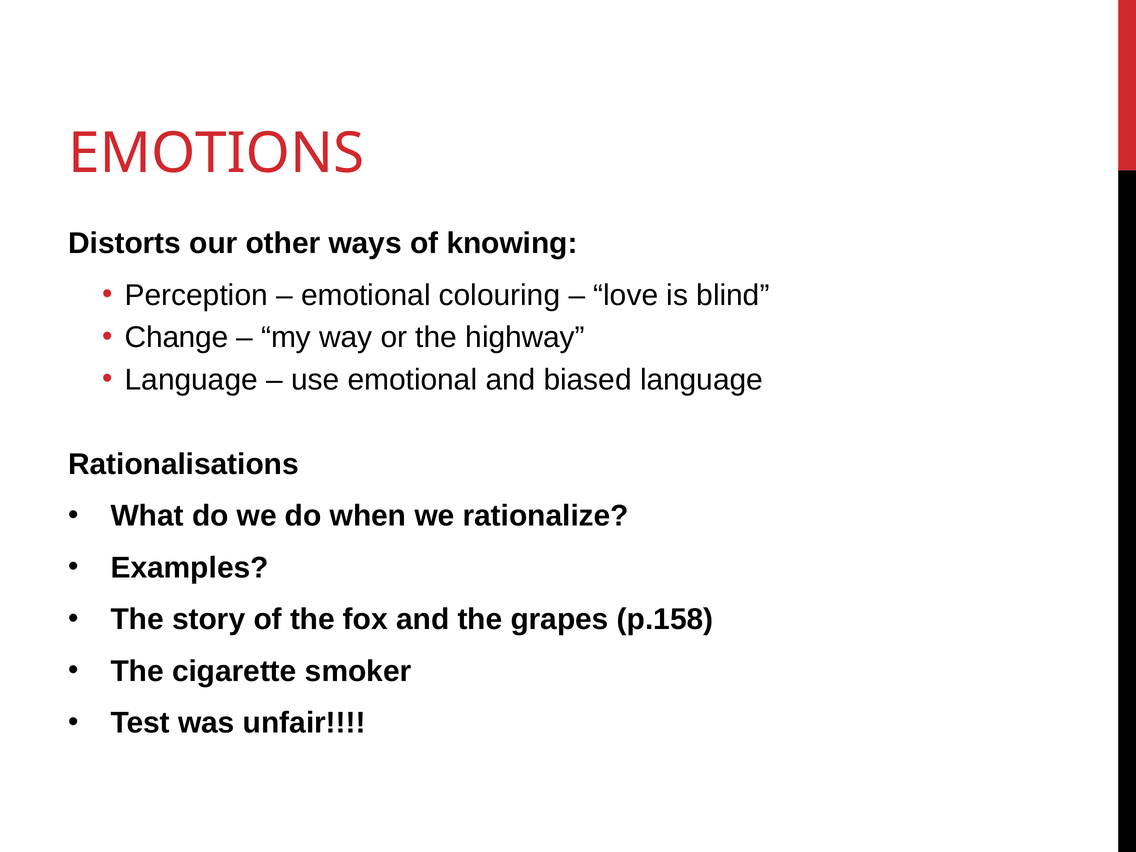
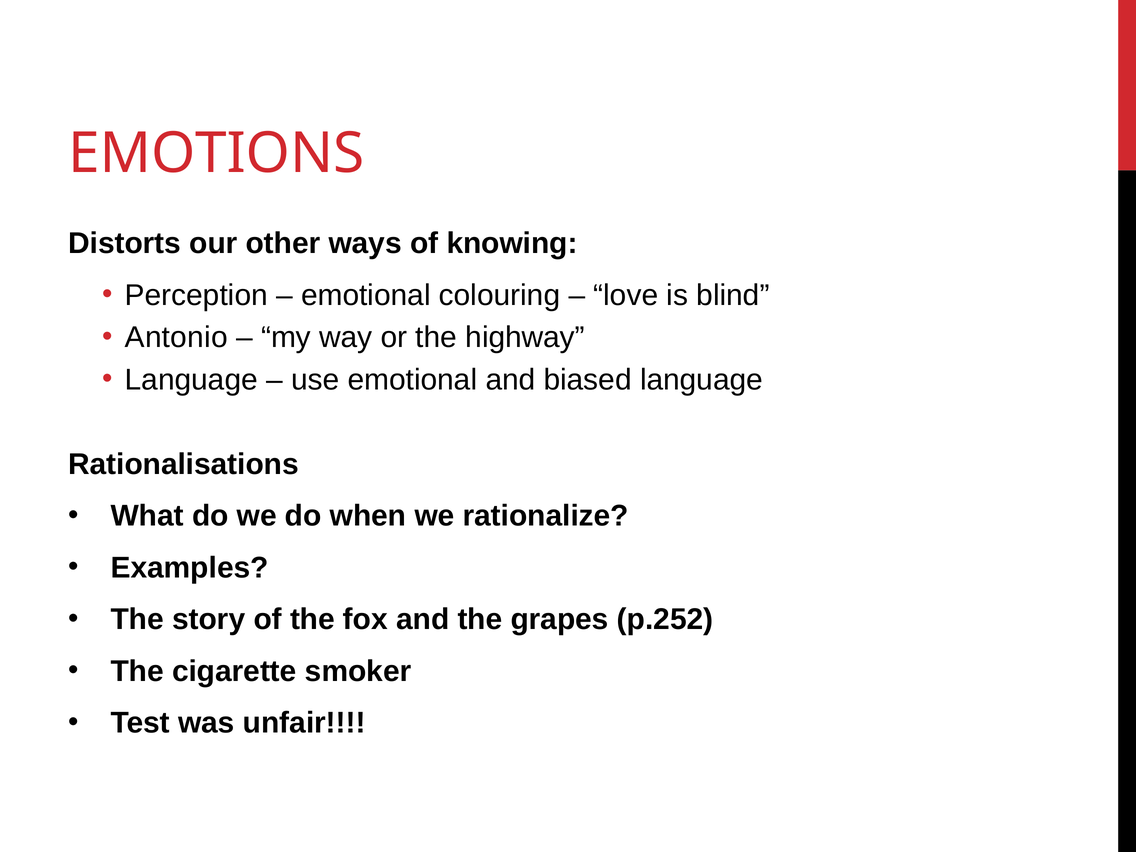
Change: Change -> Antonio
p.158: p.158 -> p.252
